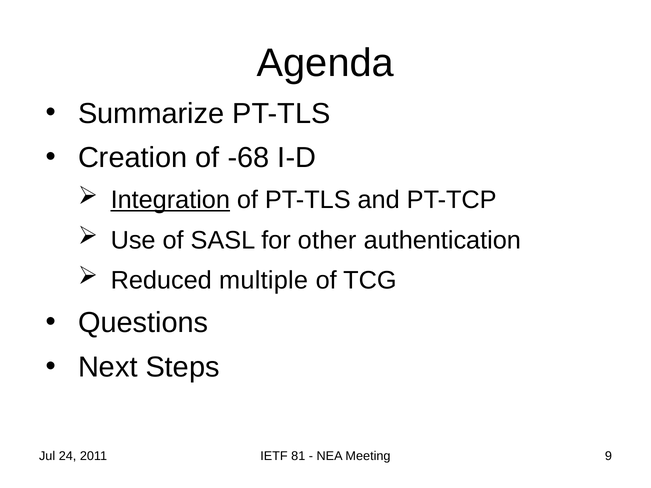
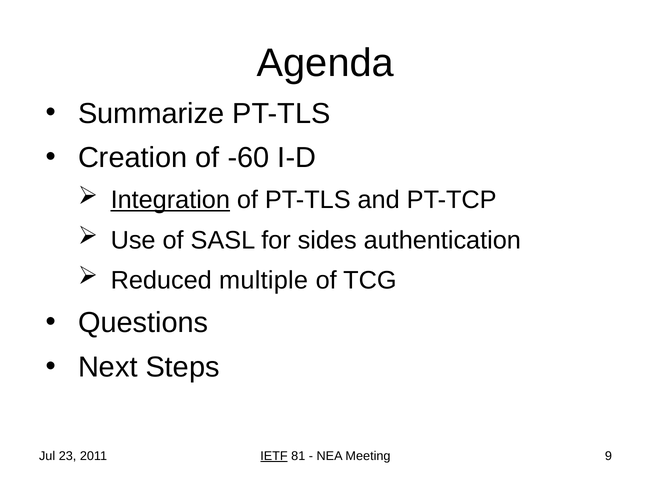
-68: -68 -> -60
other: other -> sides
24: 24 -> 23
IETF underline: none -> present
